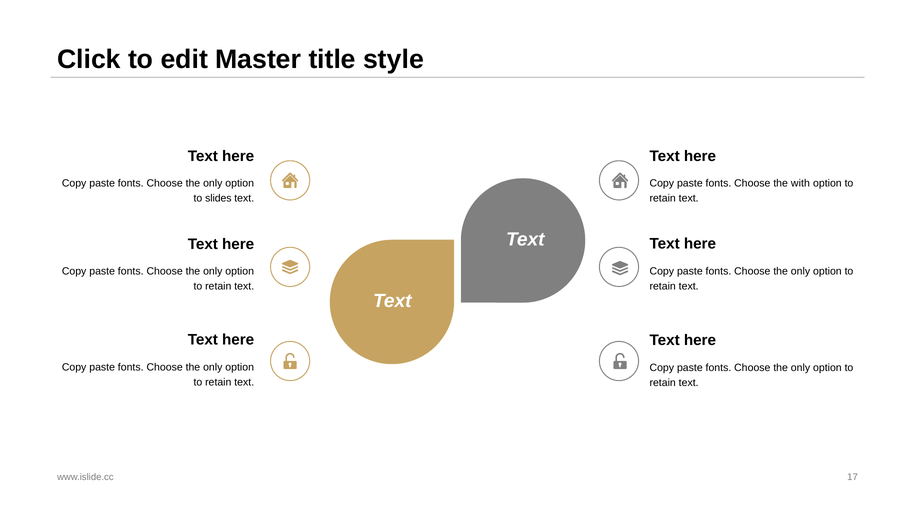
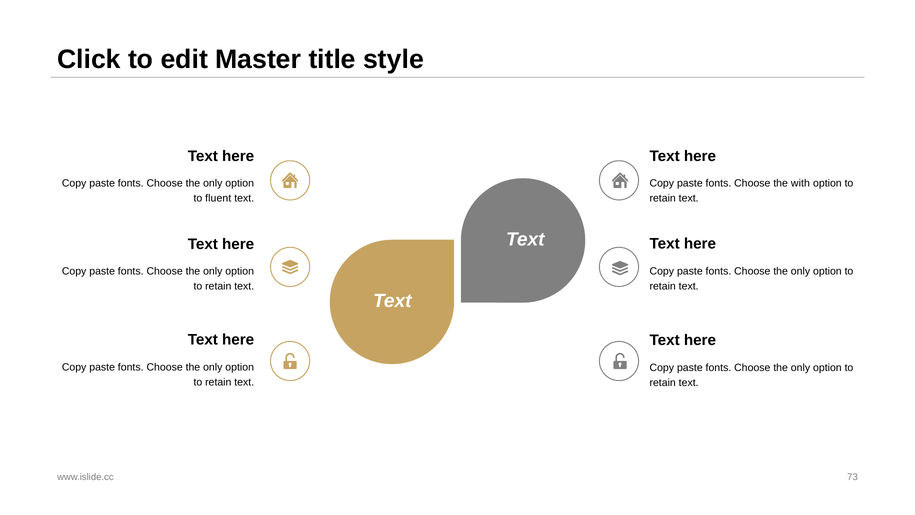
slides: slides -> fluent
17: 17 -> 73
